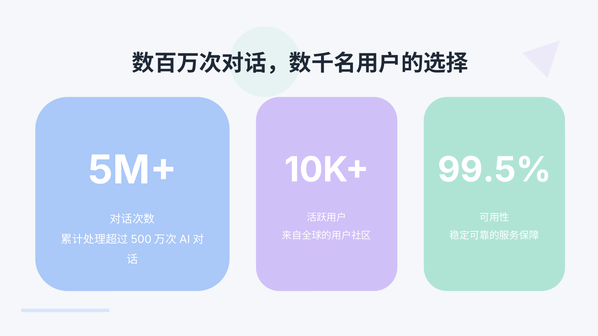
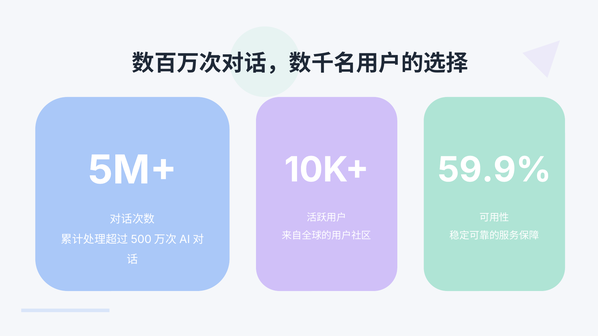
99.5%: 99.5% -> 59.9%
